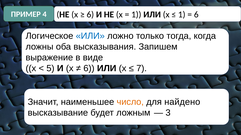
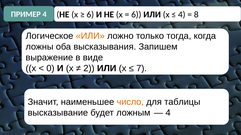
1 at (136, 15): 1 -> 6
1 at (182, 15): 1 -> 4
6 at (196, 15): 6 -> 8
ИЛИ at (90, 36) colour: blue -> orange
5: 5 -> 0
6 at (89, 69): 6 -> 2
найдено: найдено -> таблицы
3 at (168, 113): 3 -> 4
